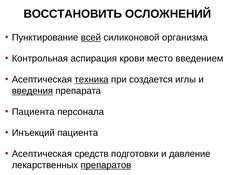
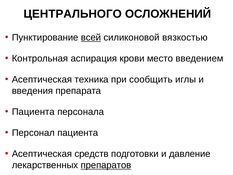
ВОССТАНОВИТЬ: ВОССТАНОВИТЬ -> ЦЕНТРАЛЬНОГО
организма: организма -> вязкостью
техника underline: present -> none
создается: создается -> сообщить
введения underline: present -> none
Инъекций: Инъекций -> Персонал
